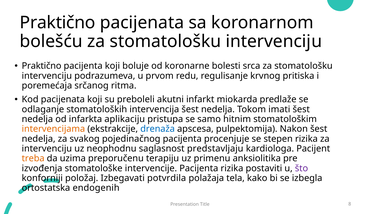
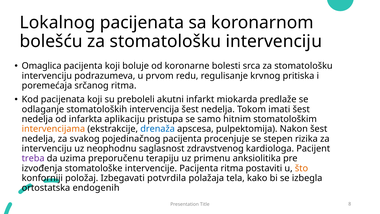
Praktično at (58, 23): Praktično -> Lokalnog
Praktično at (42, 66): Praktično -> Omaglica
predstavljaju: predstavljaju -> zdravstvenog
treba colour: orange -> purple
Pacijenta rizika: rizika -> ritma
što colour: purple -> orange
